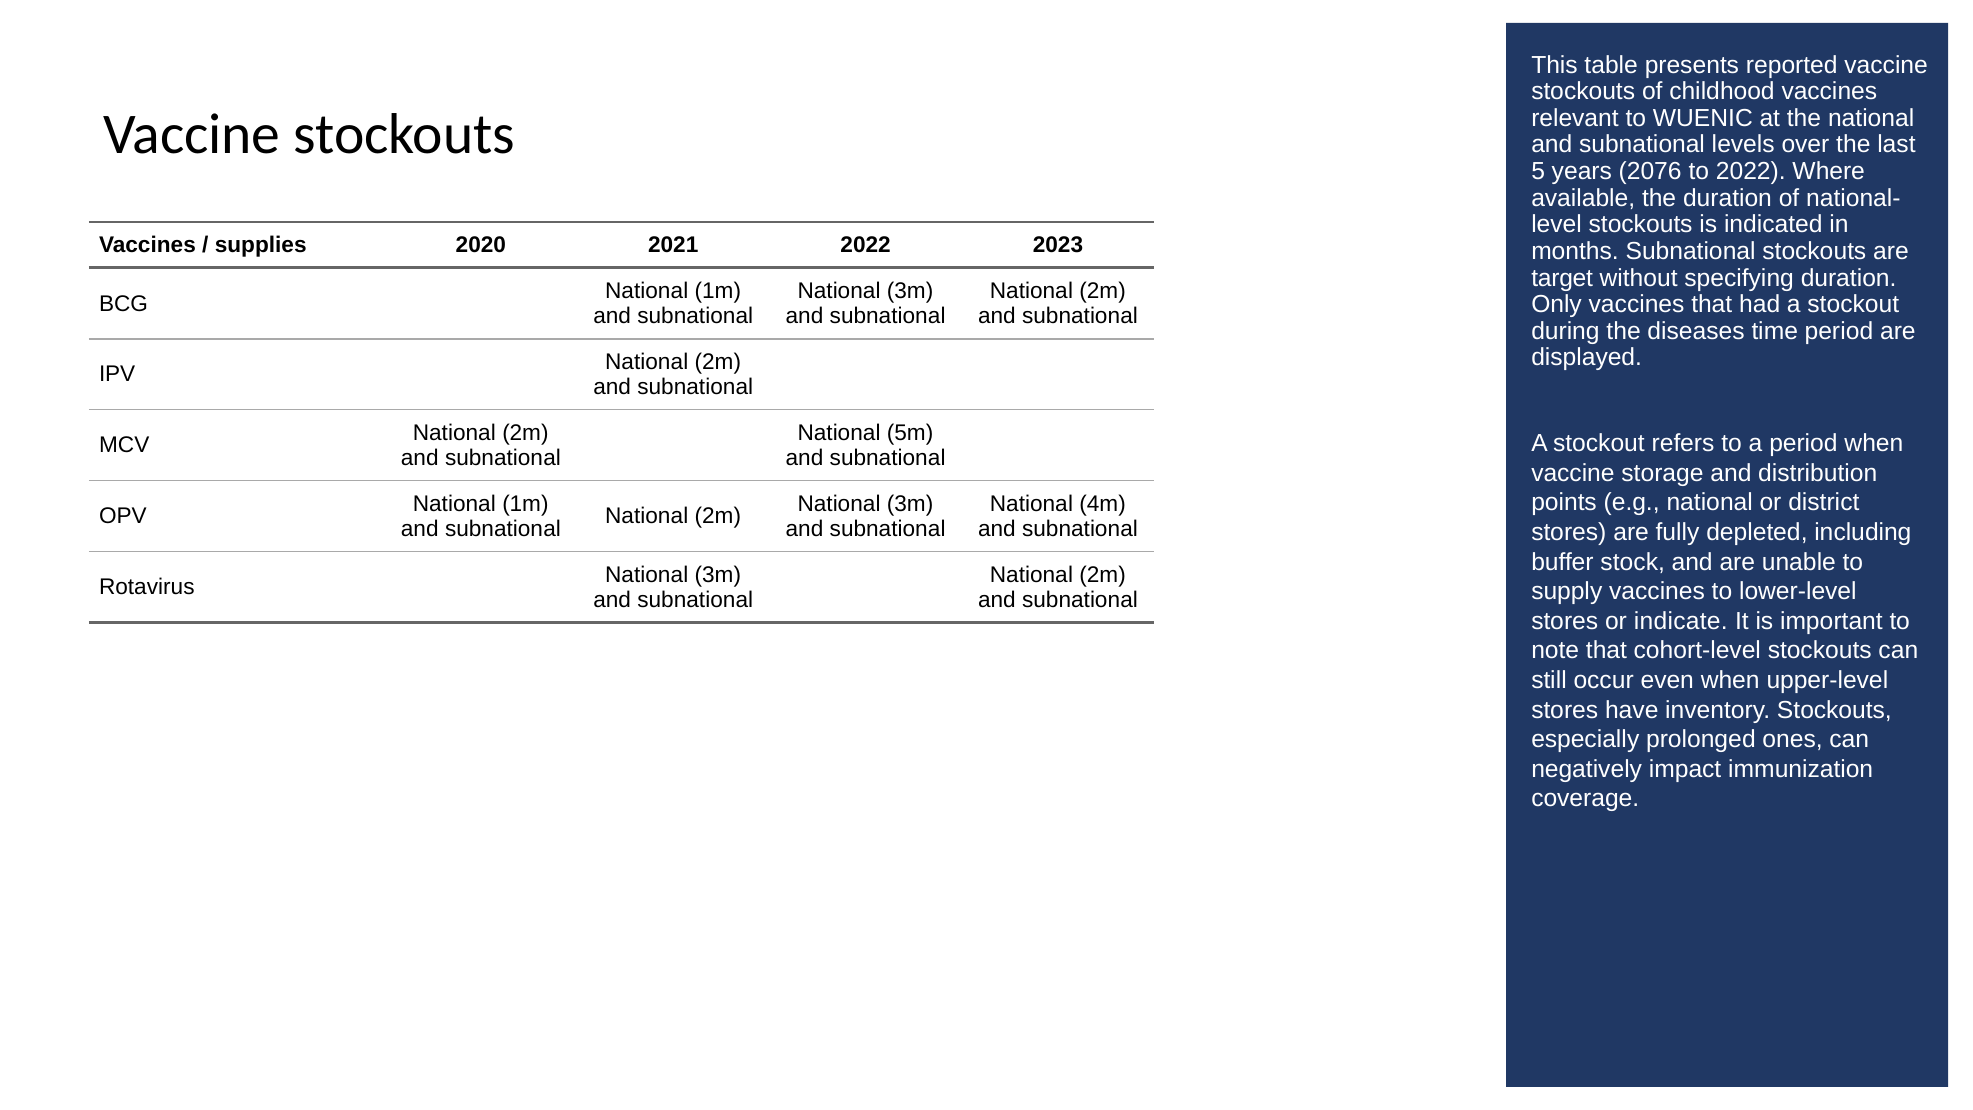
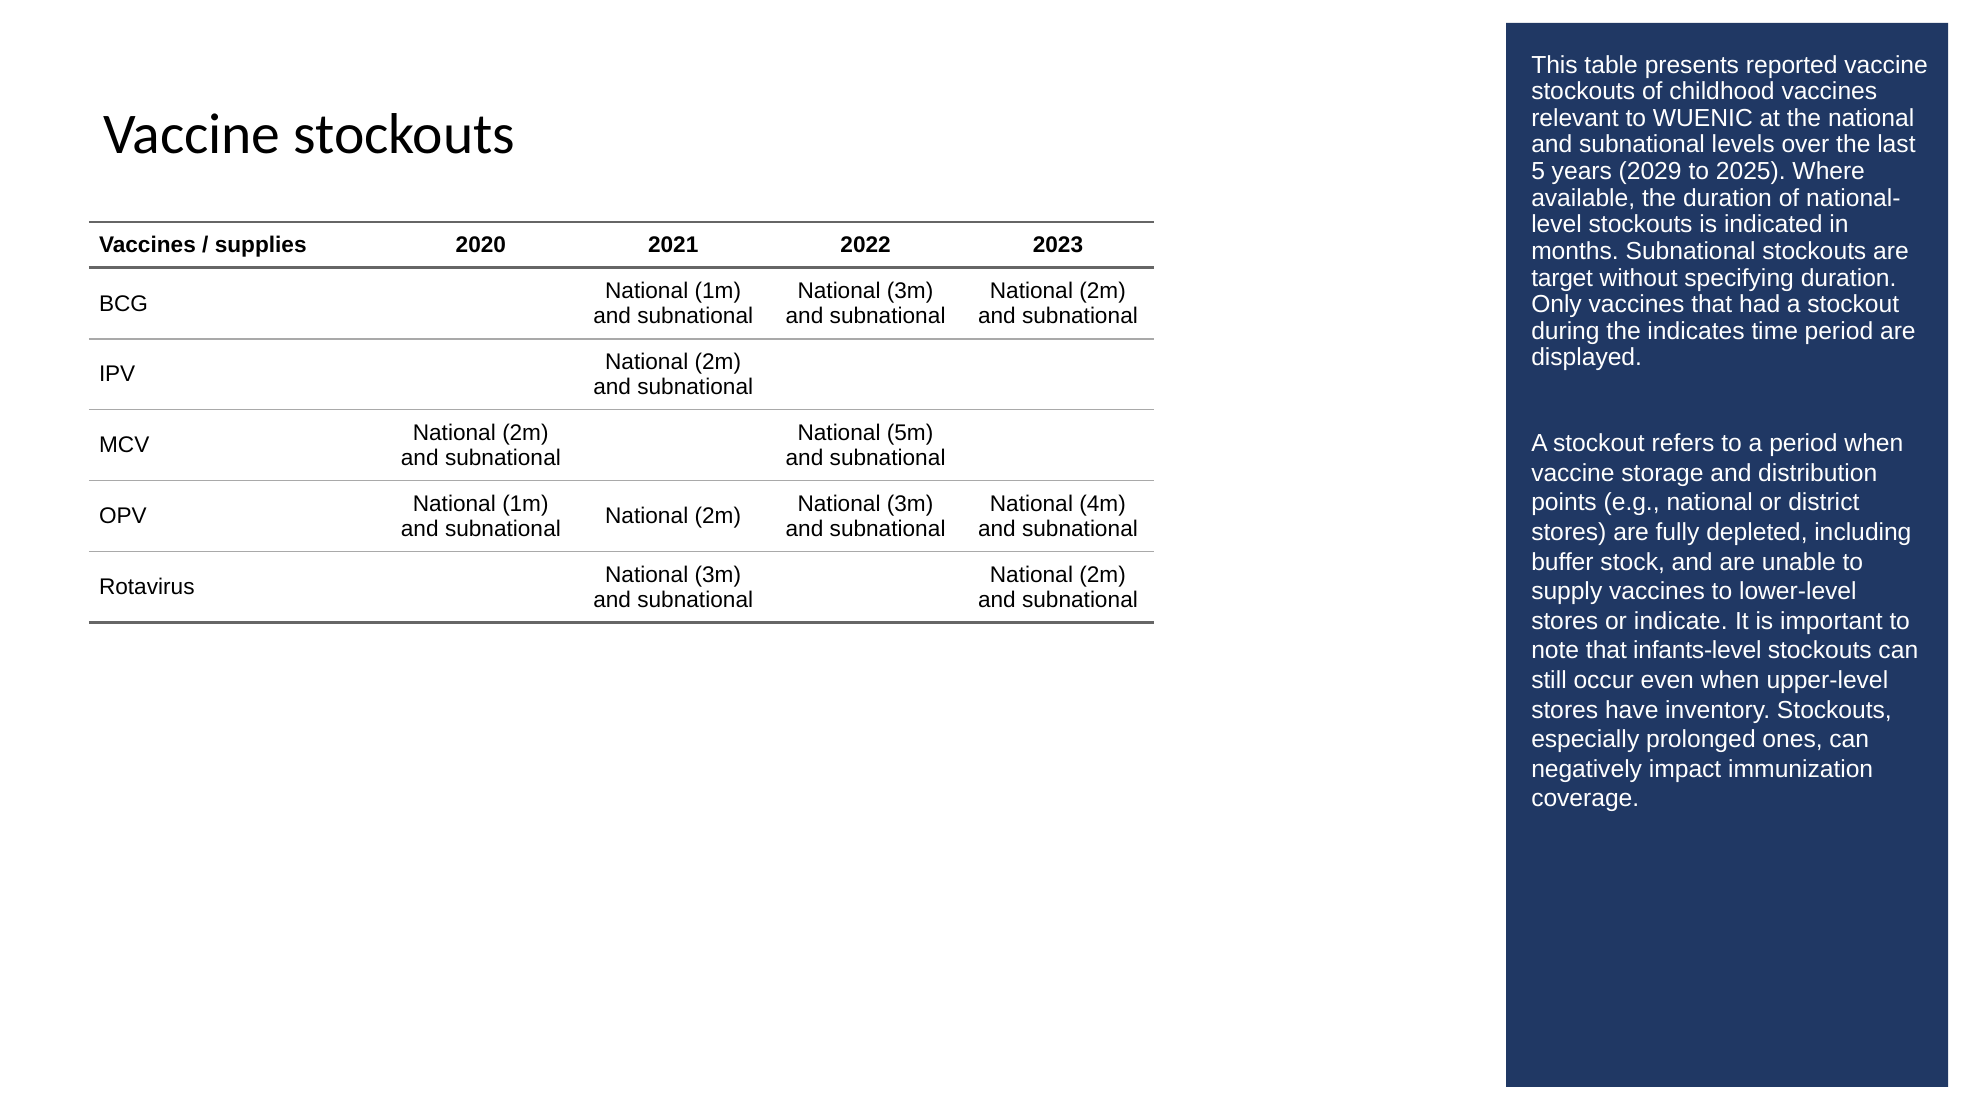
2076: 2076 -> 2029
to 2022: 2022 -> 2025
diseases: diseases -> indicates
cohort-level: cohort-level -> infants-level
